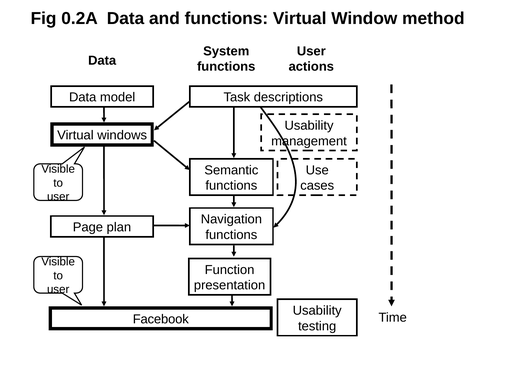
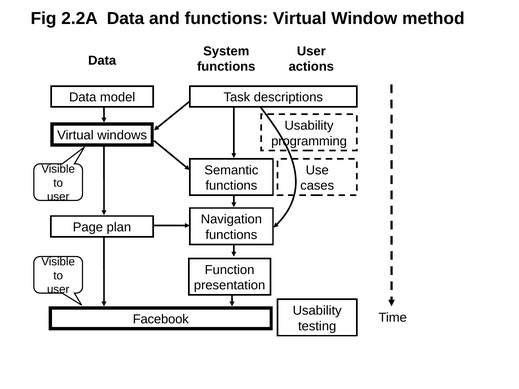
0.2A: 0.2A -> 2.2A
management: management -> programming
